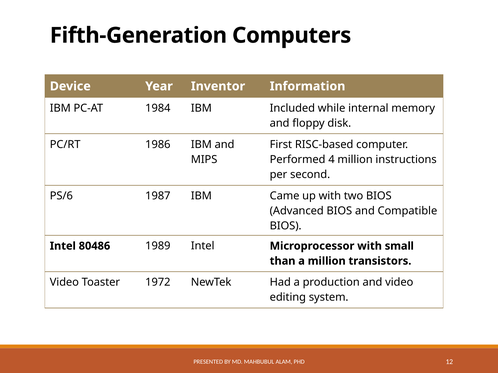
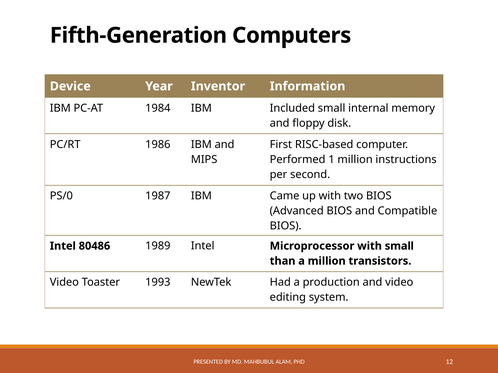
Included while: while -> small
4: 4 -> 1
PS/6: PS/6 -> PS/0
1972: 1972 -> 1993
